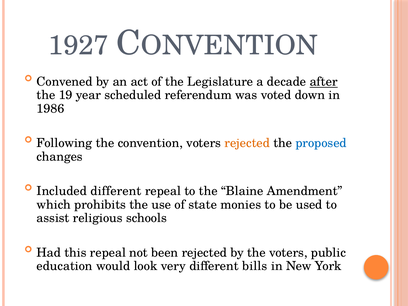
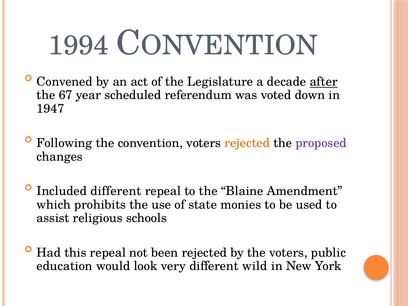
1927: 1927 -> 1994
19: 19 -> 67
1986: 1986 -> 1947
proposed colour: blue -> purple
bills: bills -> wild
